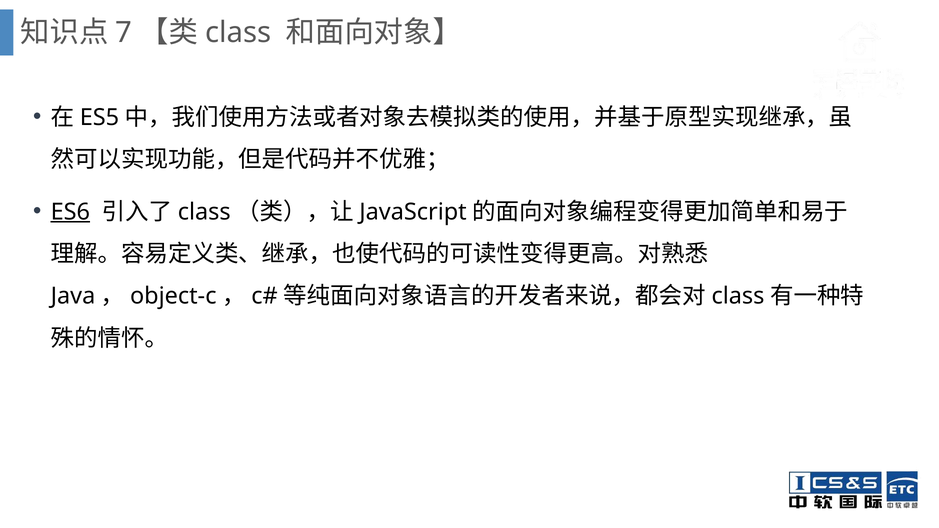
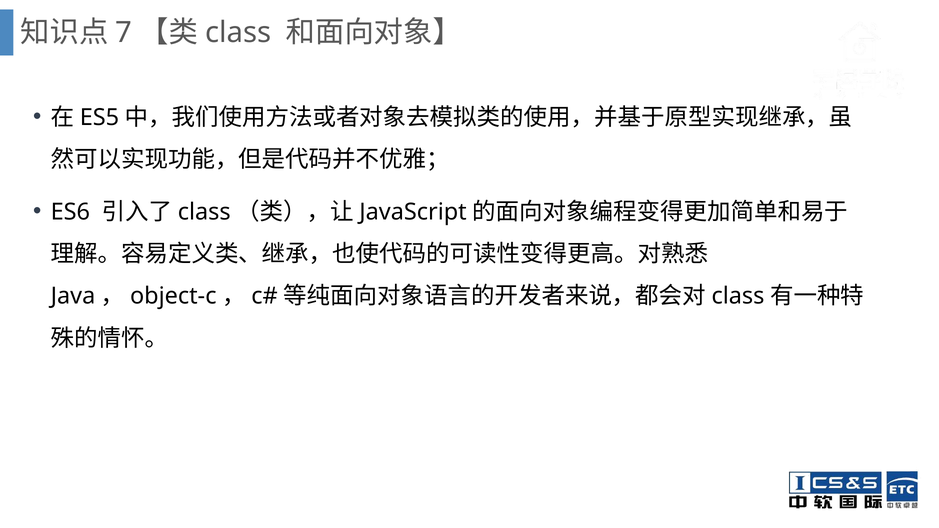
ES6 underline: present -> none
